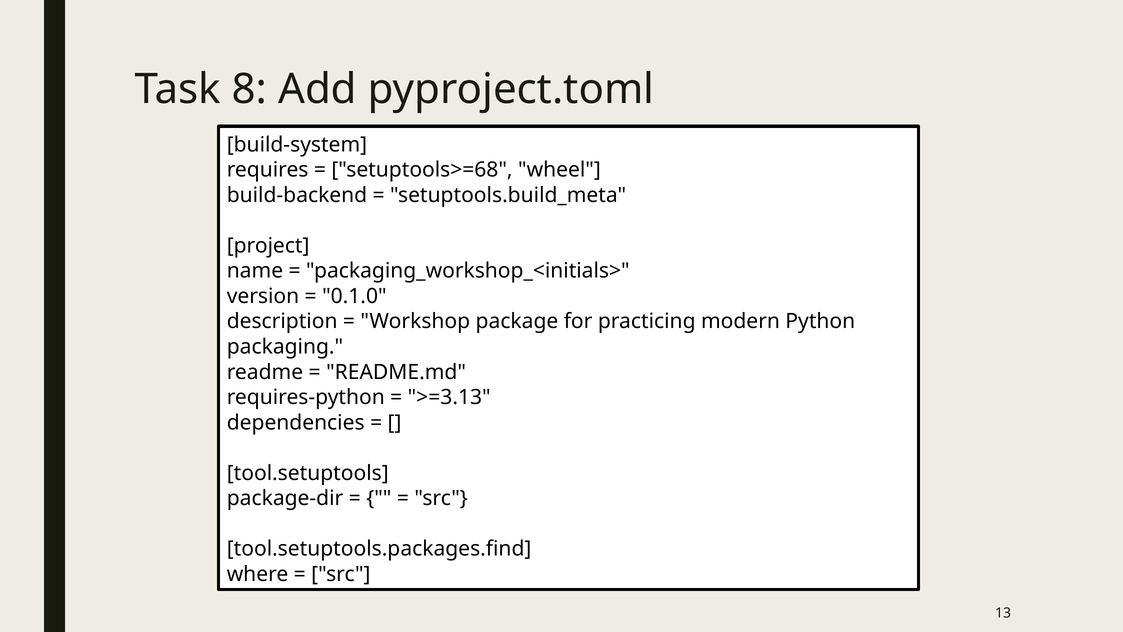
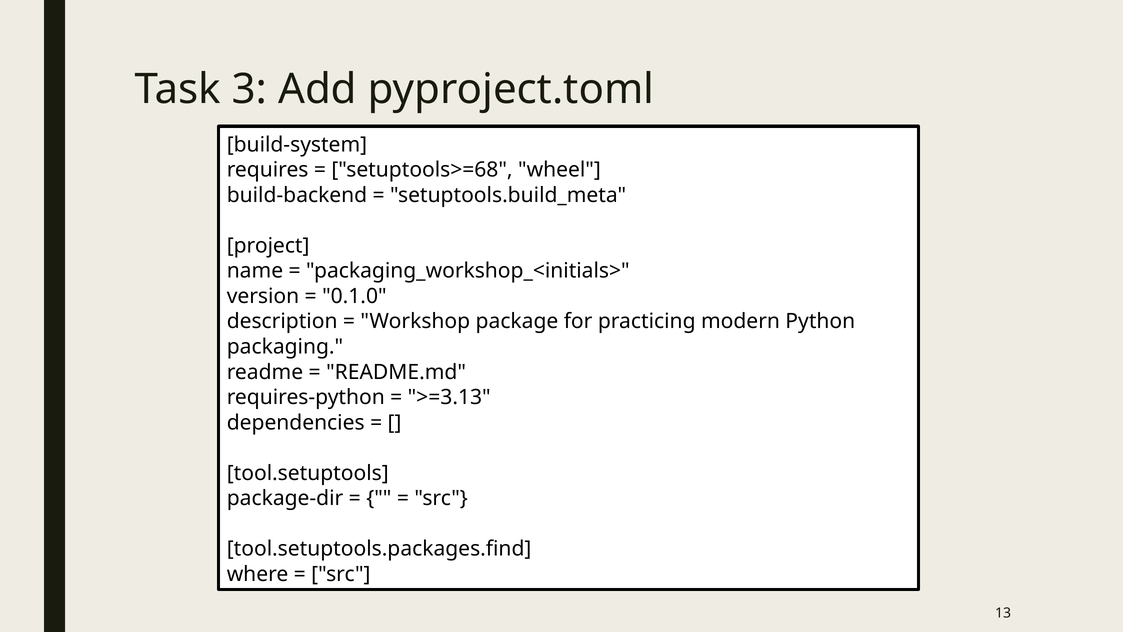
8: 8 -> 3
